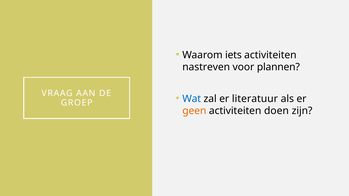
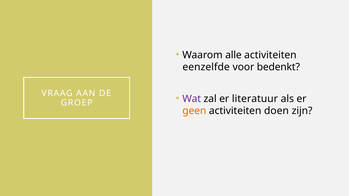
iets: iets -> alle
nastreven: nastreven -> eenzelfde
plannen: plannen -> bedenkt
Wat colour: blue -> purple
